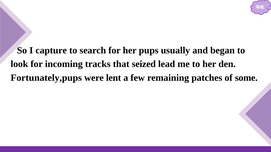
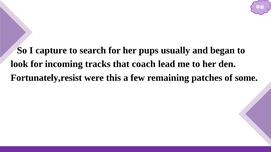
seized: seized -> coach
Fortunately,pups: Fortunately,pups -> Fortunately,resist
lent: lent -> this
